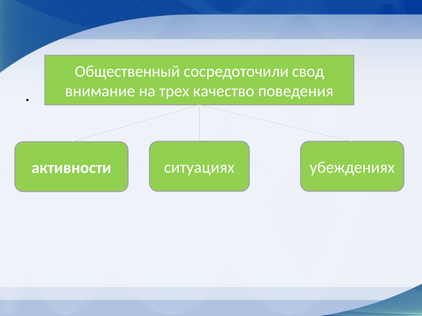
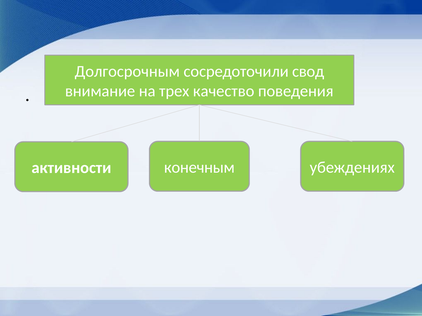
Общественный: Общественный -> Долгосрочным
ситуациях: ситуациях -> конечным
